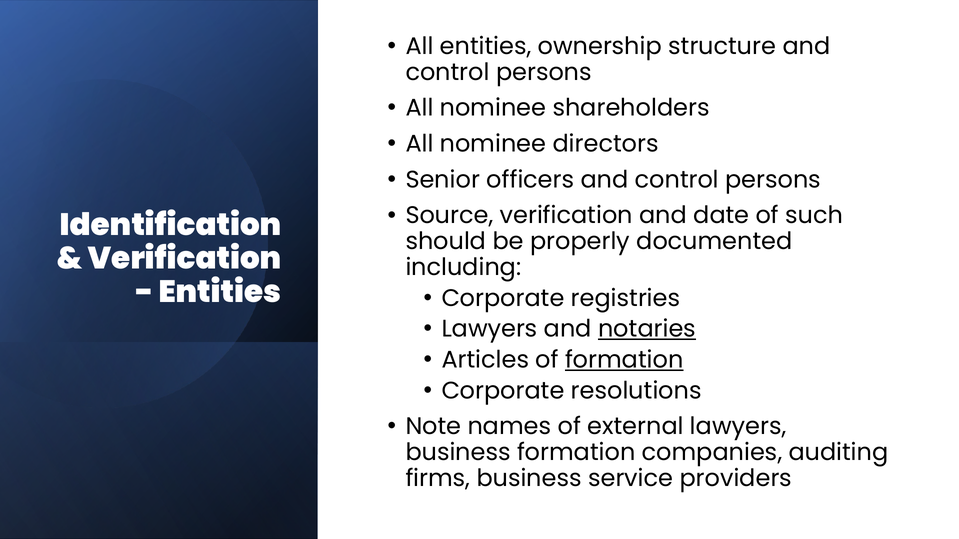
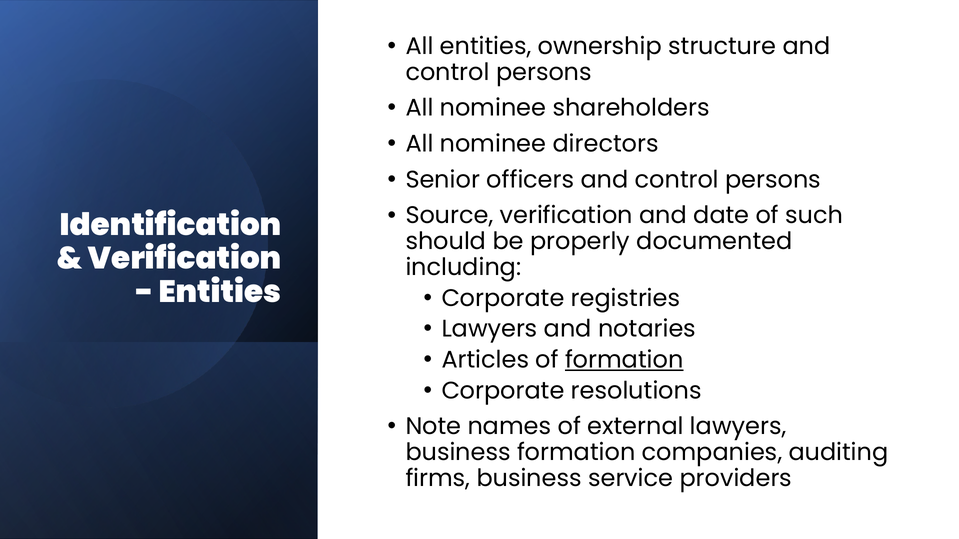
notaries underline: present -> none
